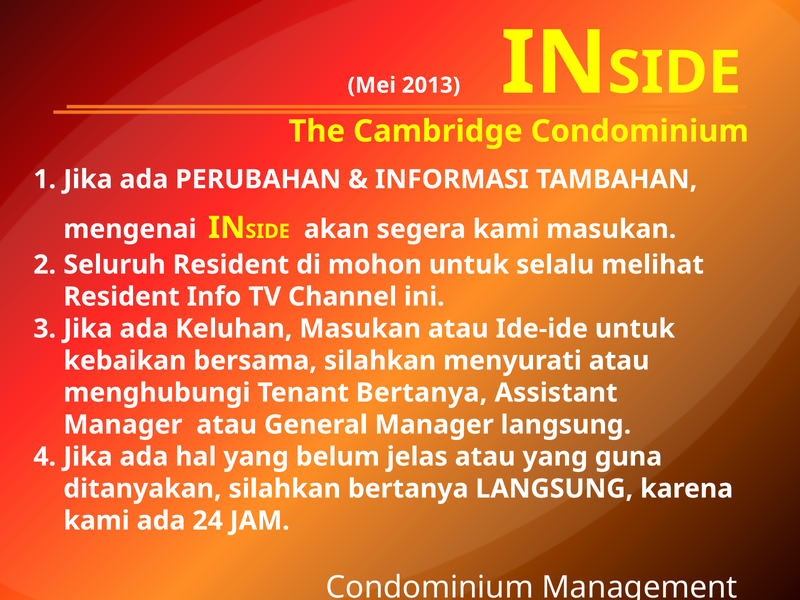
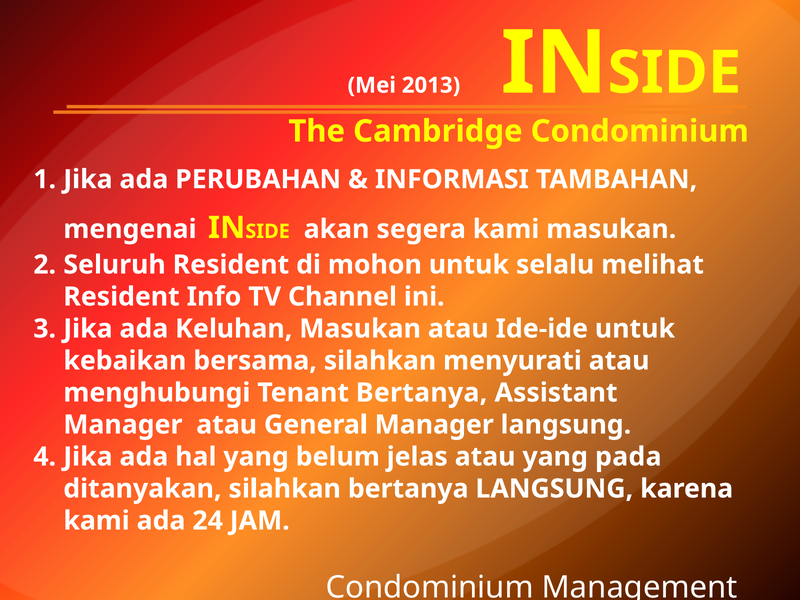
guna: guna -> pada
